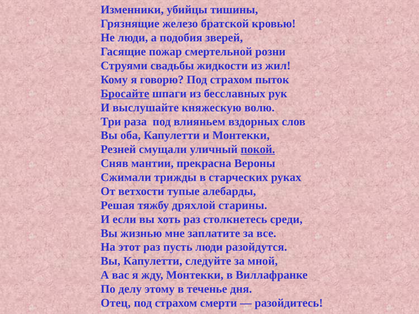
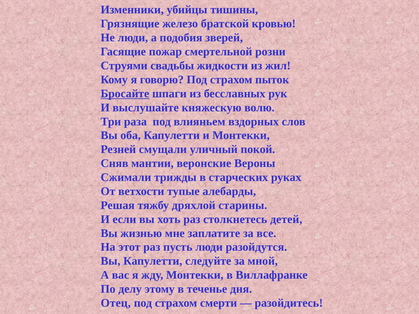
покой underline: present -> none
прекрасна: прекрасна -> веронские
среди: среди -> детей
